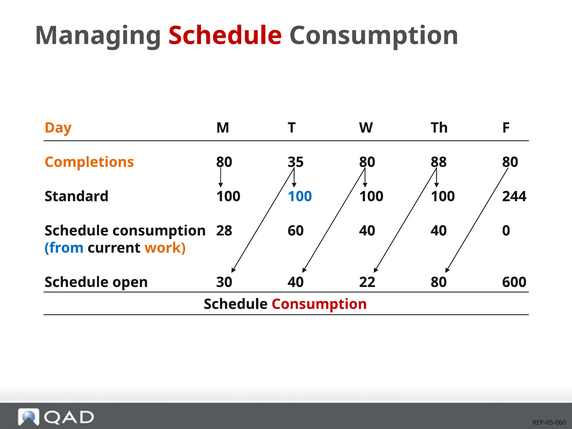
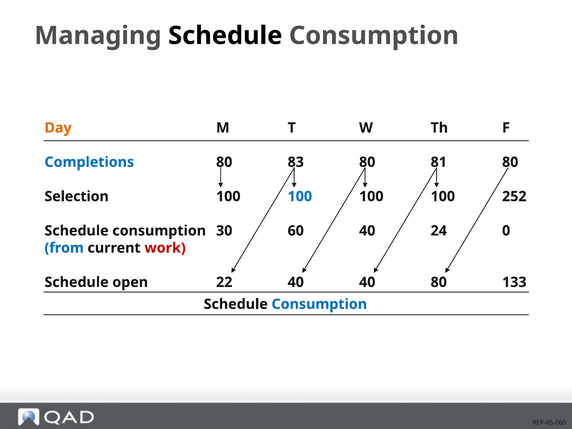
Schedule at (225, 36) colour: red -> black
Completions colour: orange -> blue
35: 35 -> 83
88: 88 -> 81
Standard: Standard -> Selection
244: 244 -> 252
28: 28 -> 30
40 40: 40 -> 24
work colour: orange -> red
30: 30 -> 22
40 22: 22 -> 40
600: 600 -> 133
Consumption at (319, 304) colour: red -> blue
